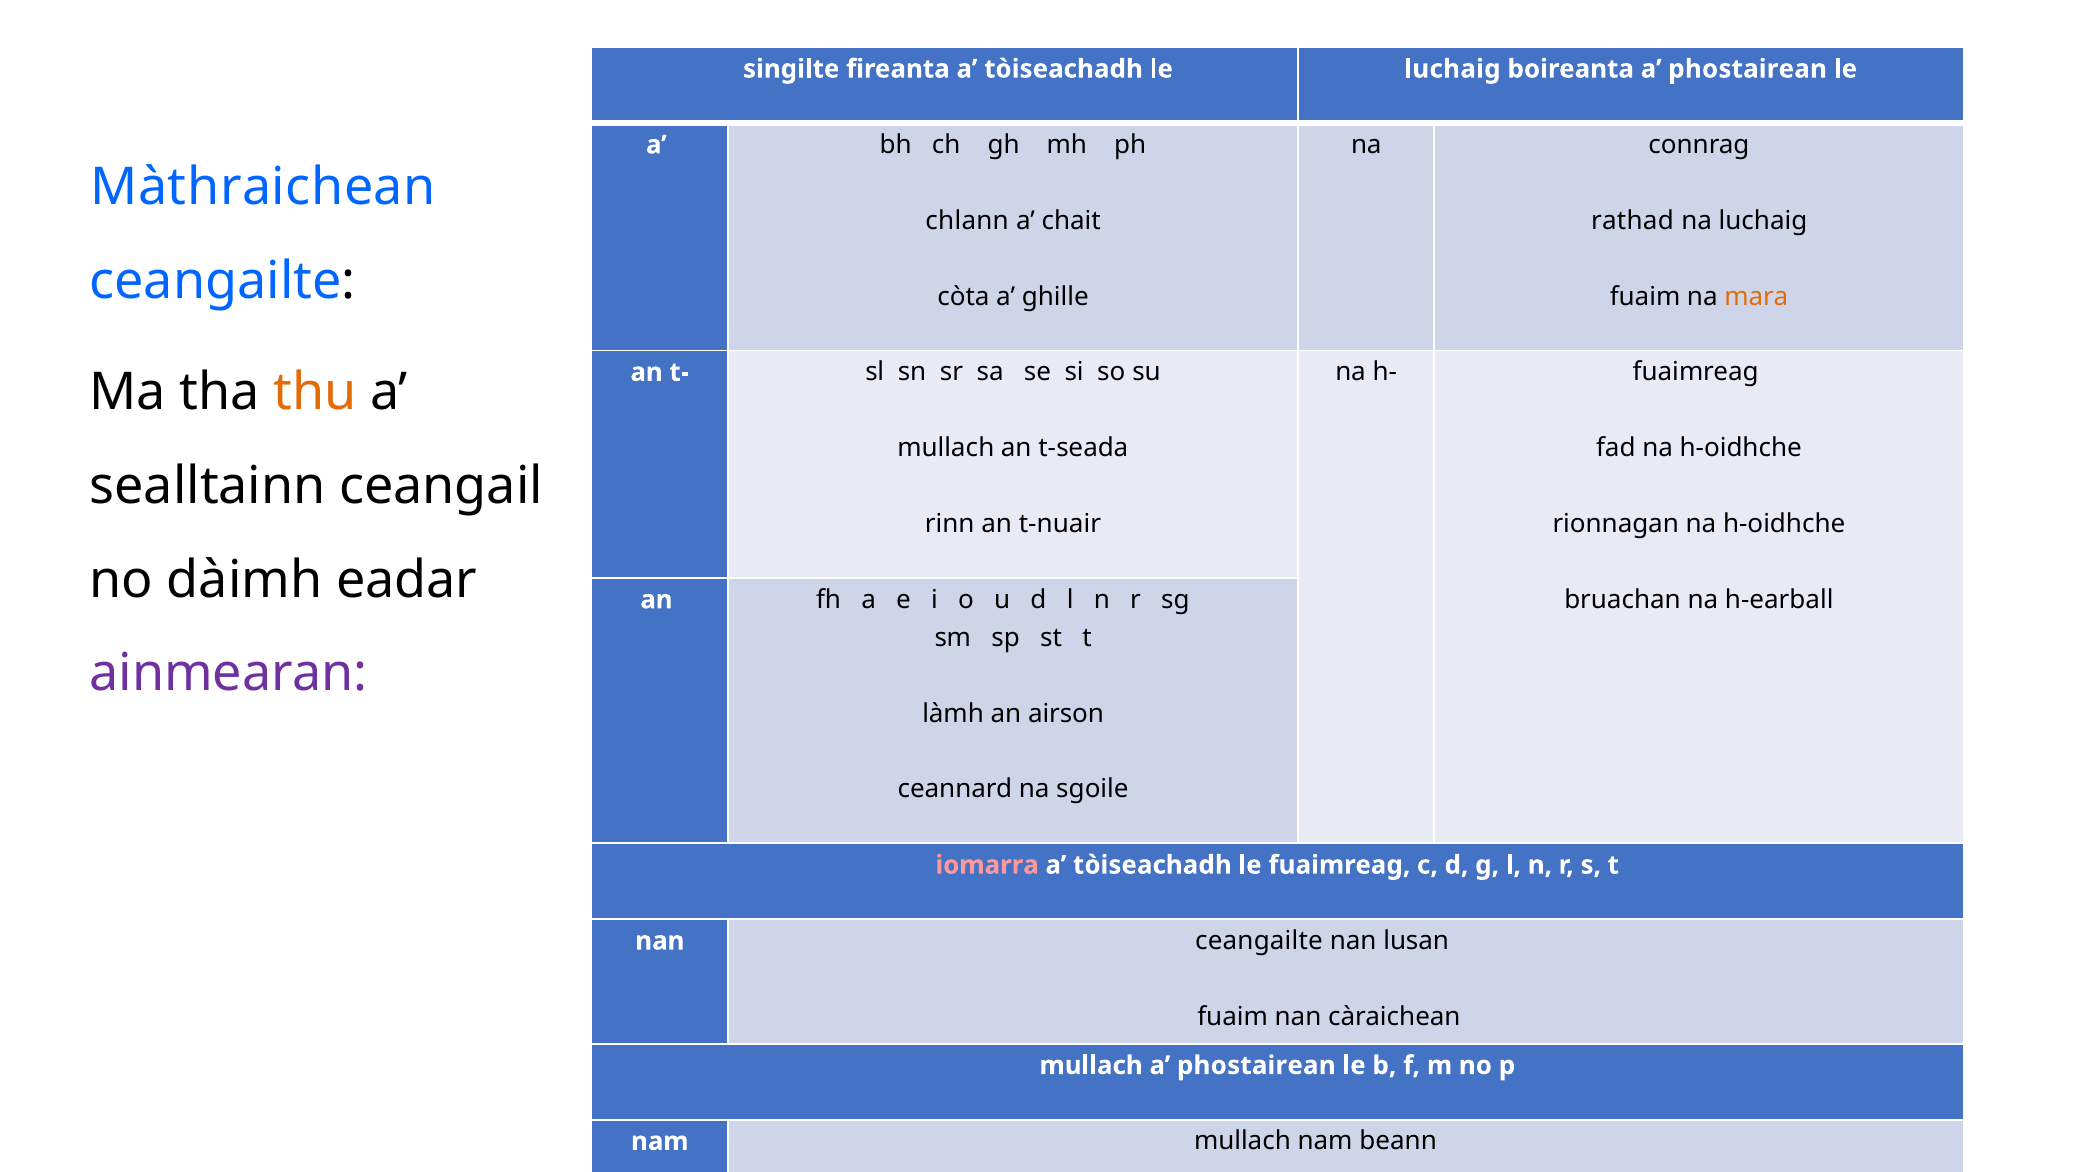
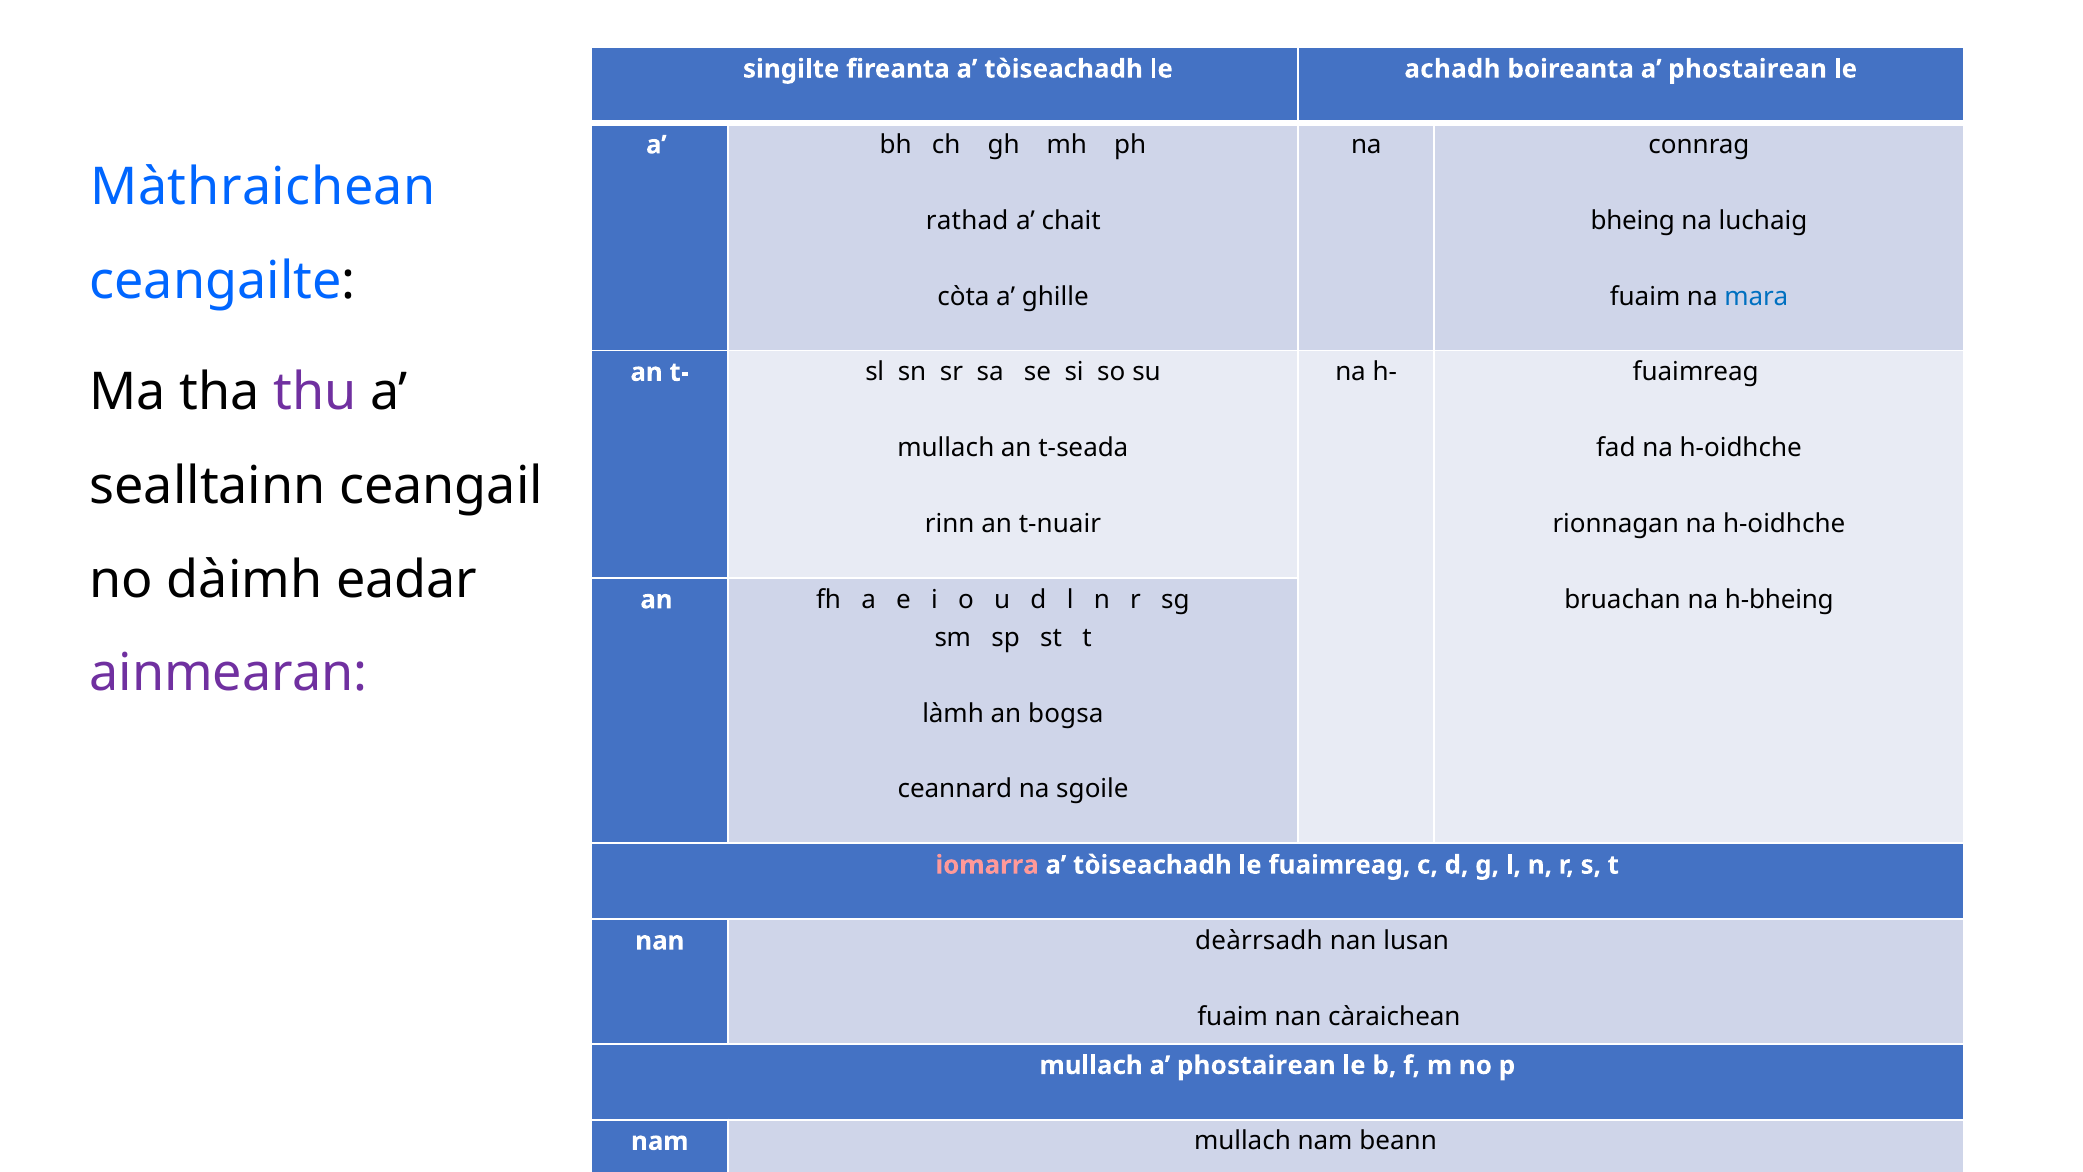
le luchaig: luchaig -> achadh
chlann: chlann -> rathad
rathad: rathad -> bheing
mara colour: orange -> blue
thu colour: orange -> purple
h-earball: h-earball -> h-bheing
airson: airson -> bogsa
nan ceangailte: ceangailte -> deàrrsadh
